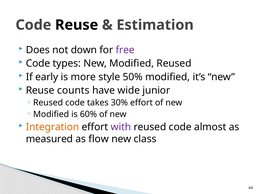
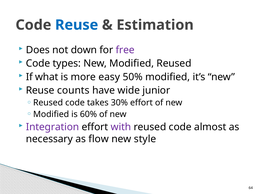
Reuse at (77, 25) colour: black -> blue
early: early -> what
style: style -> easy
Integration colour: orange -> purple
measured: measured -> necessary
class: class -> style
